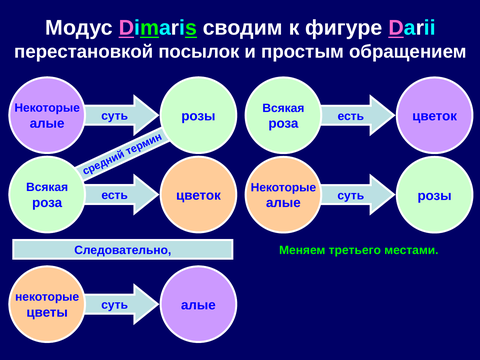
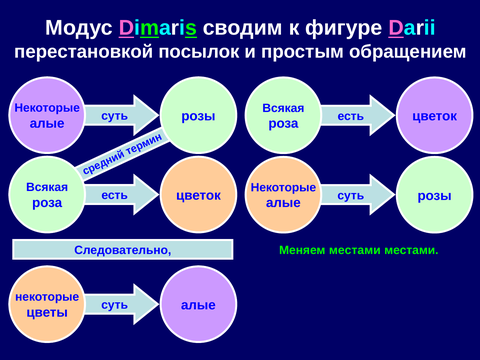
Меняем третьего: третьего -> местами
